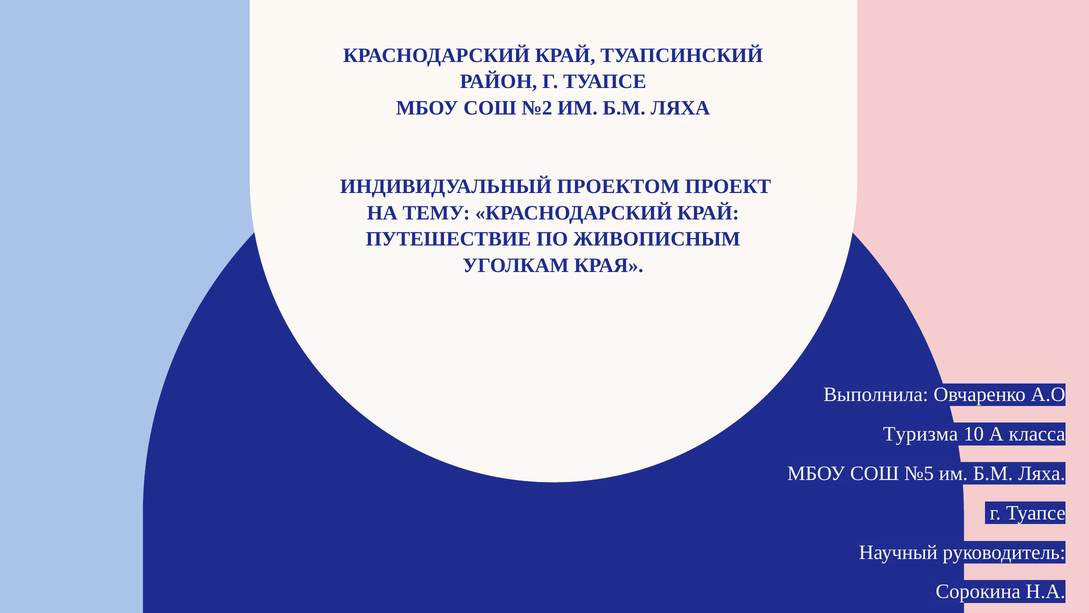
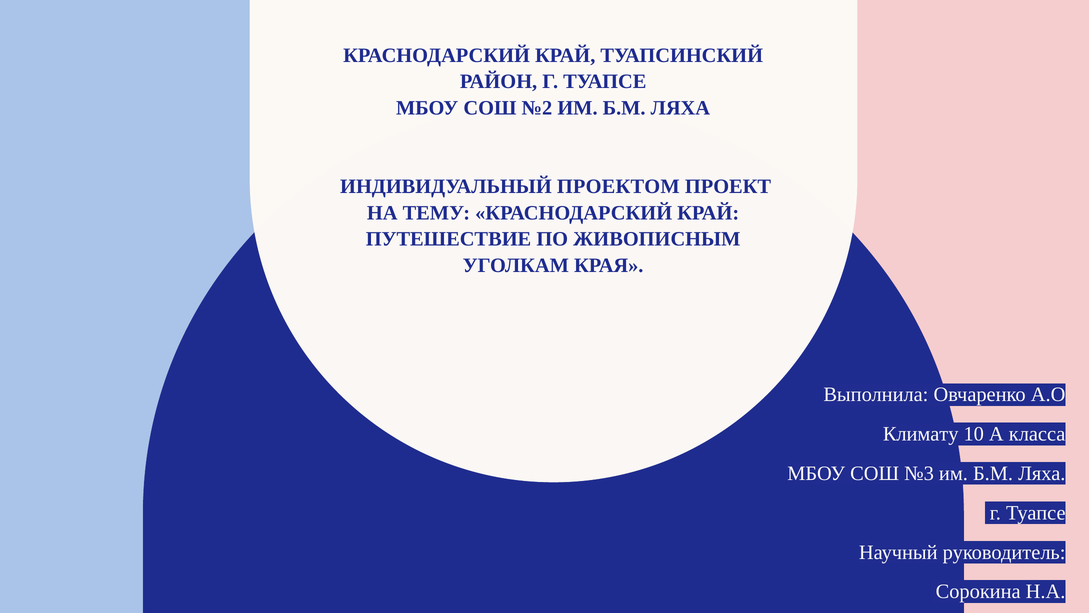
Туризма: Туризма -> Климату
№5: №5 -> №3
